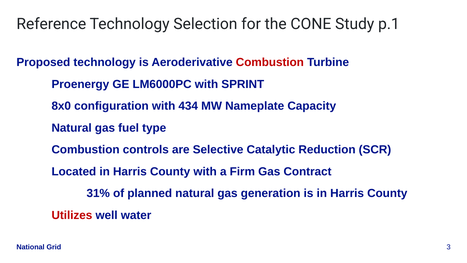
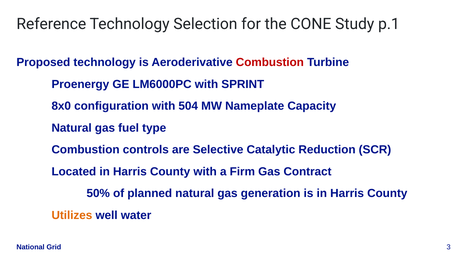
434: 434 -> 504
31%: 31% -> 50%
Utilizes colour: red -> orange
